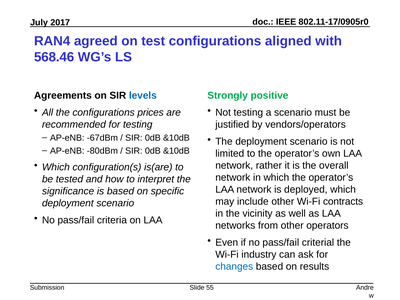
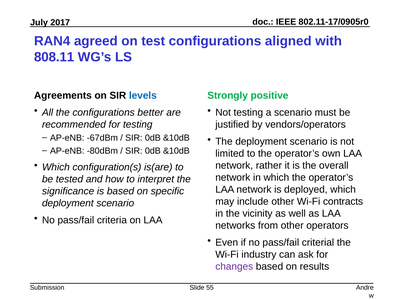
568.46: 568.46 -> 808.11
prices: prices -> better
changes colour: blue -> purple
